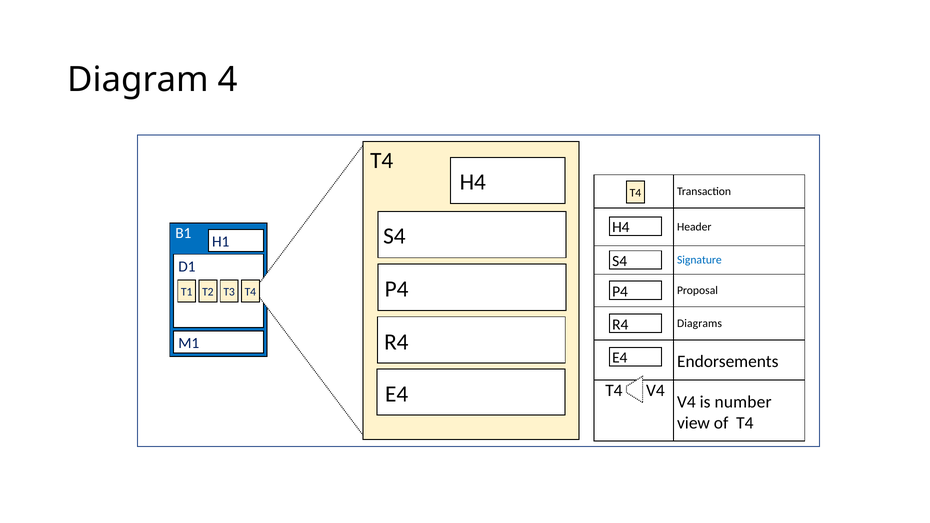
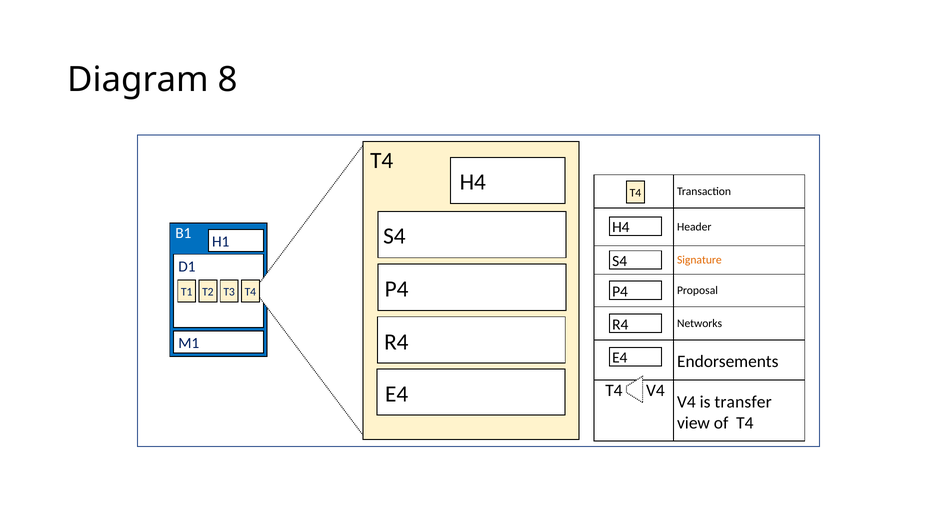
4: 4 -> 8
Signature colour: blue -> orange
Diagrams: Diagrams -> Networks
number: number -> transfer
